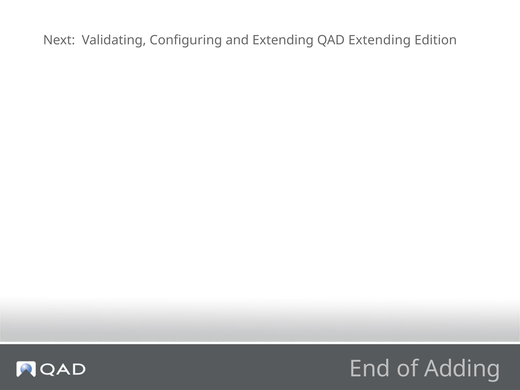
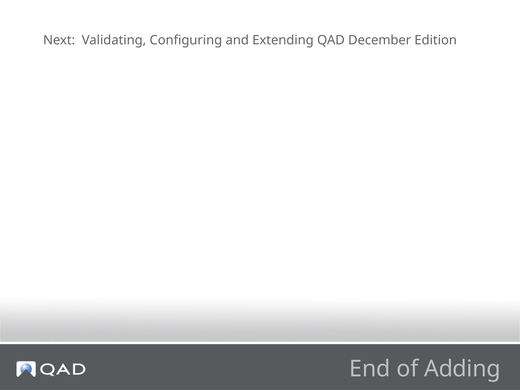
QAD Extending: Extending -> December
